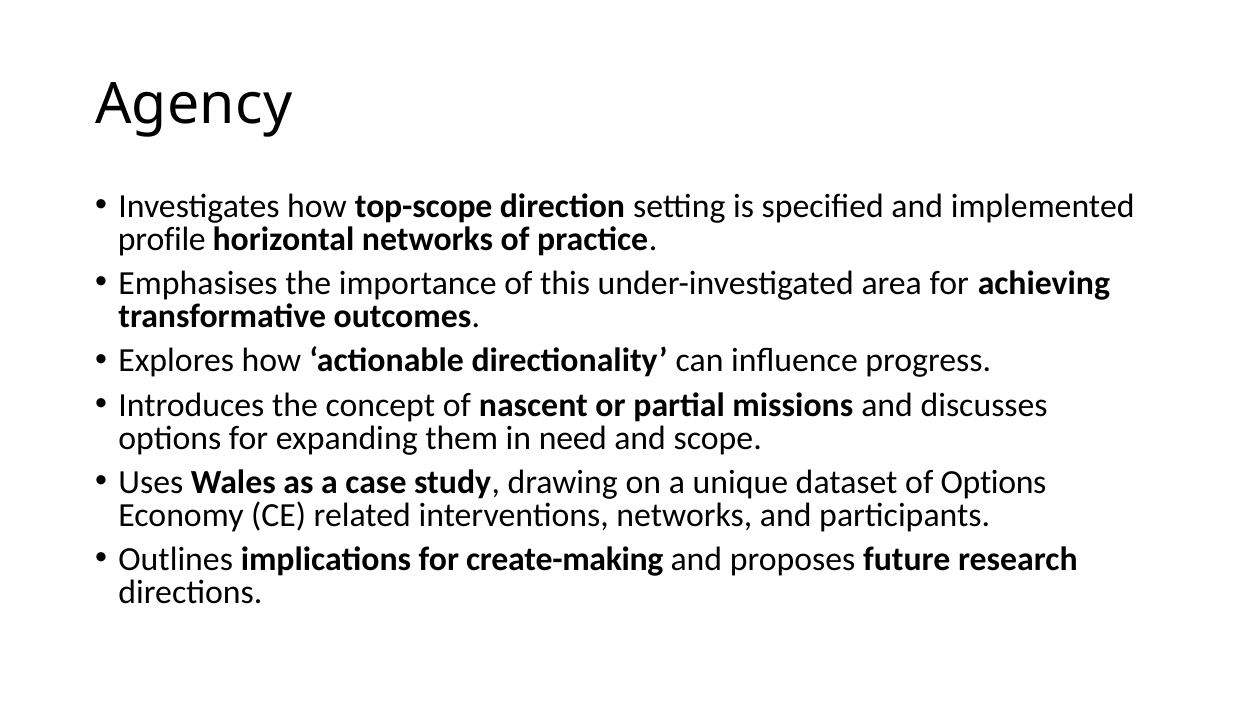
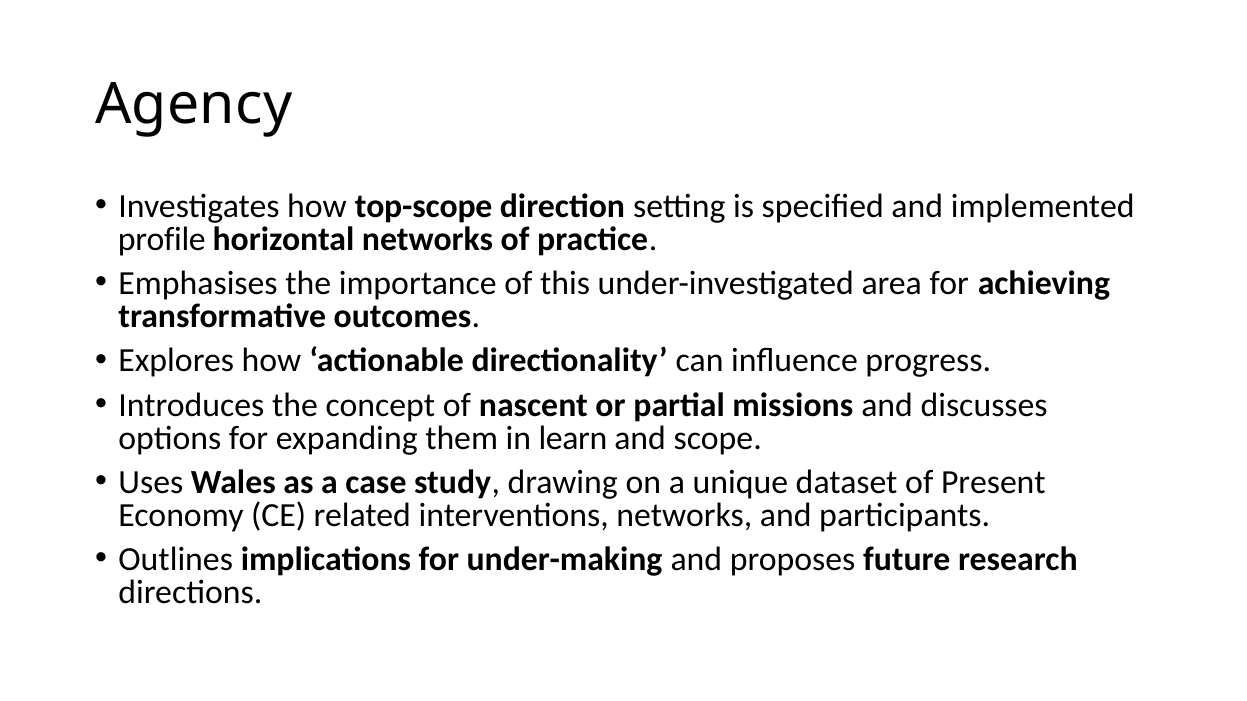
need: need -> learn
of Options: Options -> Present
create-making: create-making -> under-making
